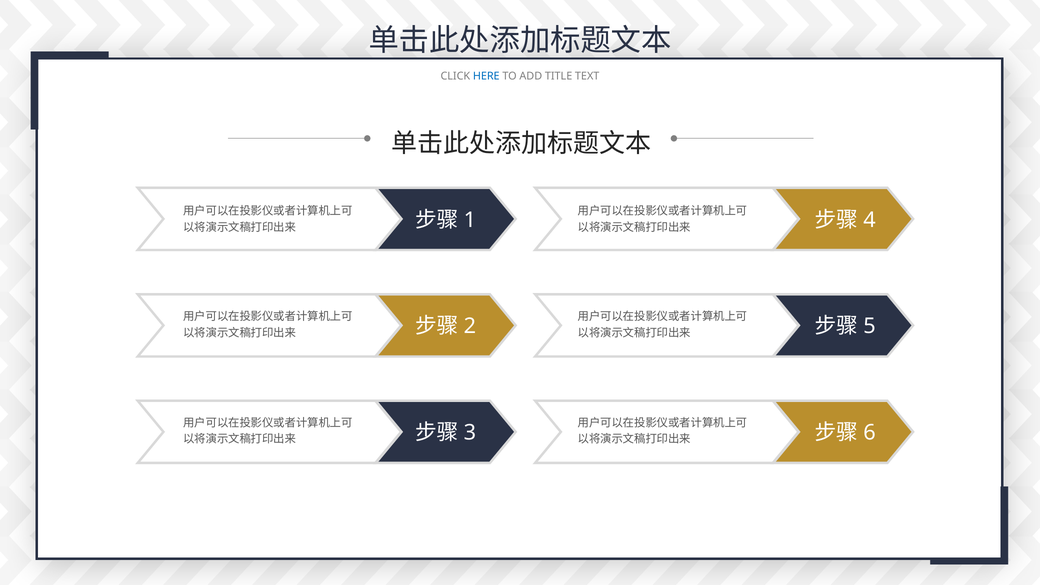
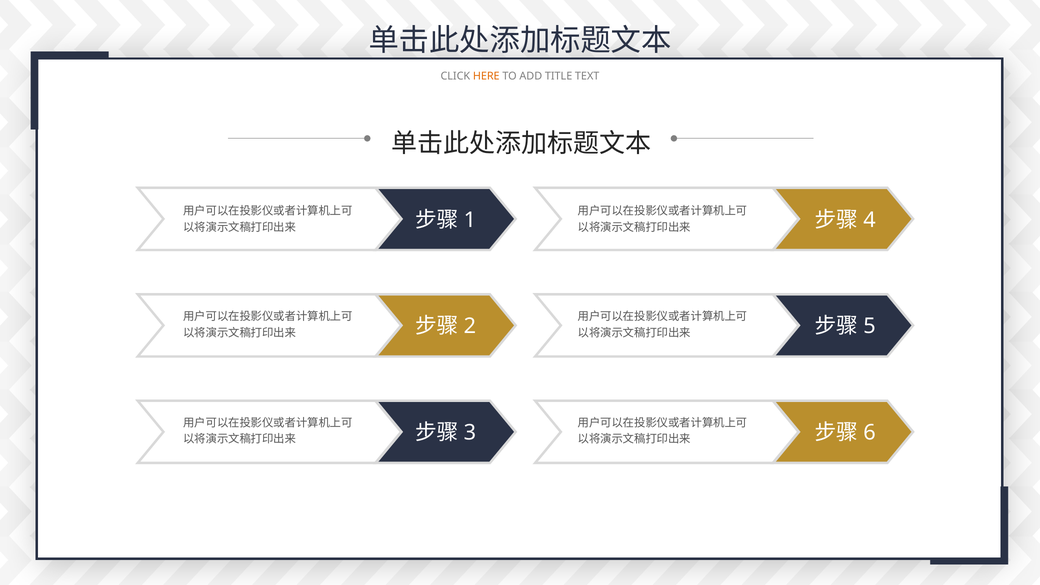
HERE colour: blue -> orange
